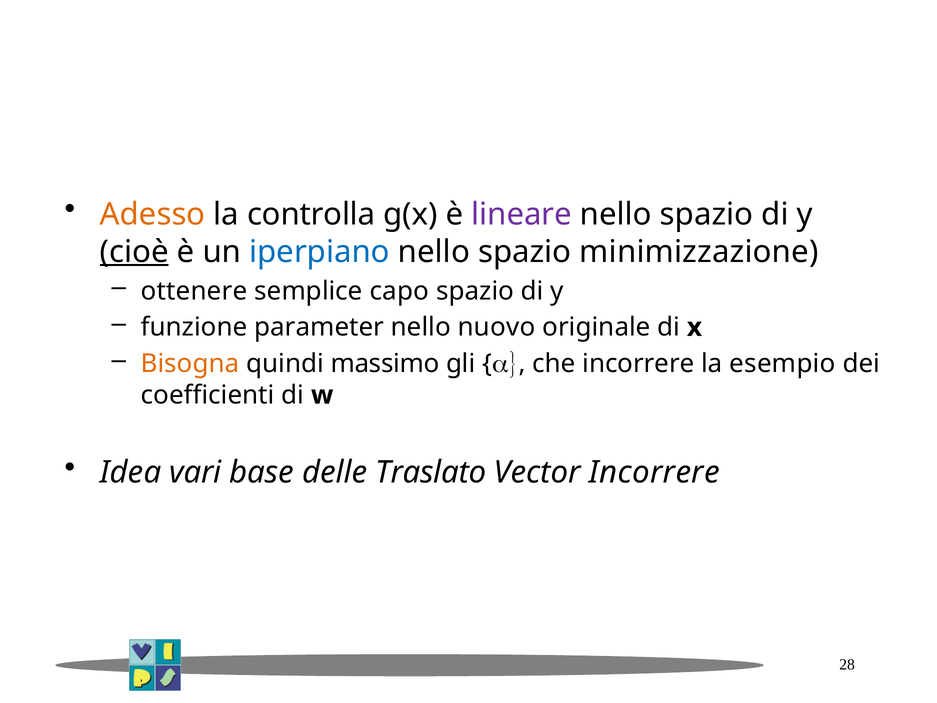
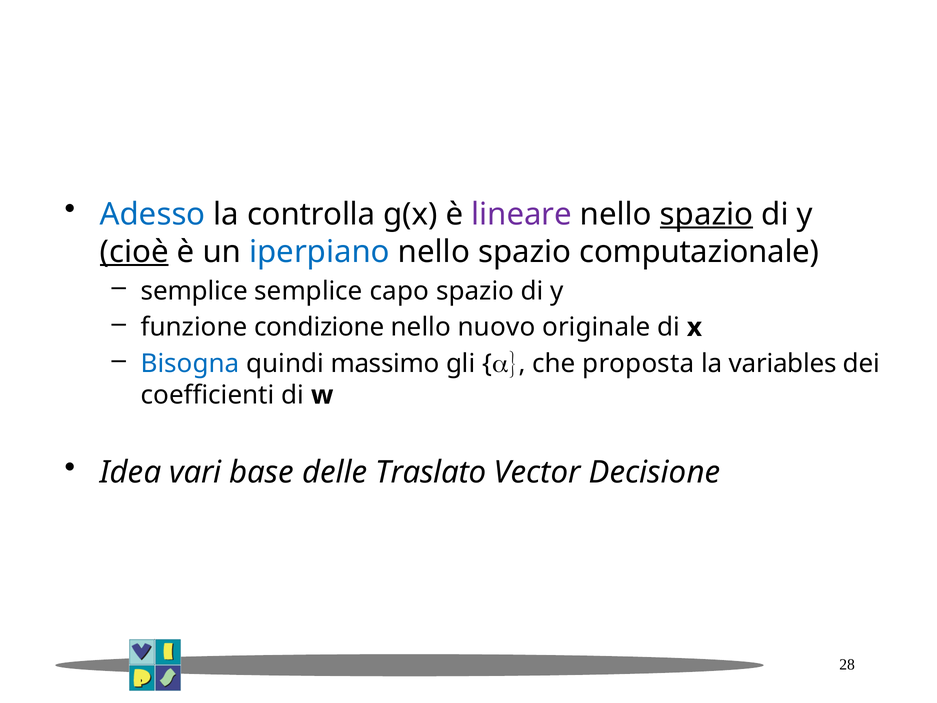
Adesso colour: orange -> blue
spazio at (707, 214) underline: none -> present
minimizzazione: minimizzazione -> computazionale
ottenere at (194, 291): ottenere -> semplice
parameter: parameter -> condizione
Bisogna colour: orange -> blue
che incorrere: incorrere -> proposta
esempio: esempio -> variables
Vector Incorrere: Incorrere -> Decisione
